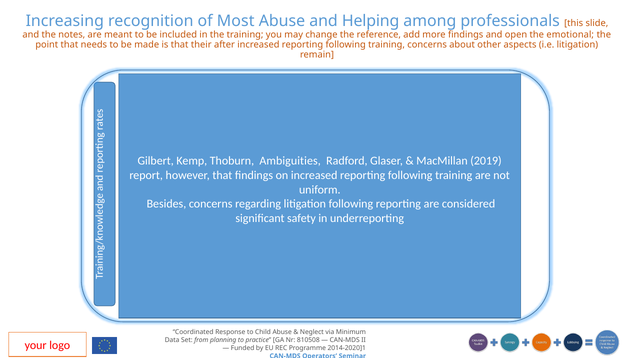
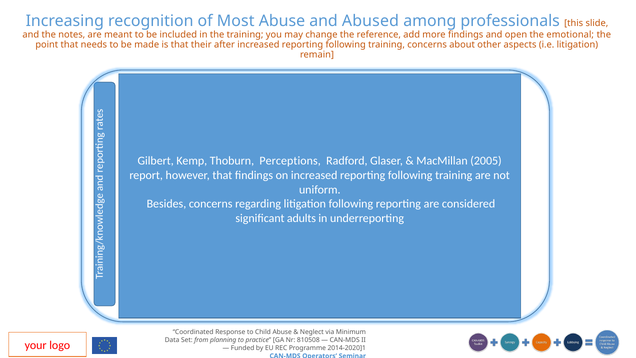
Helping: Helping -> Abused
Ambiguities: Ambiguities -> Perceptions
2019: 2019 -> 2005
safety: safety -> adults
